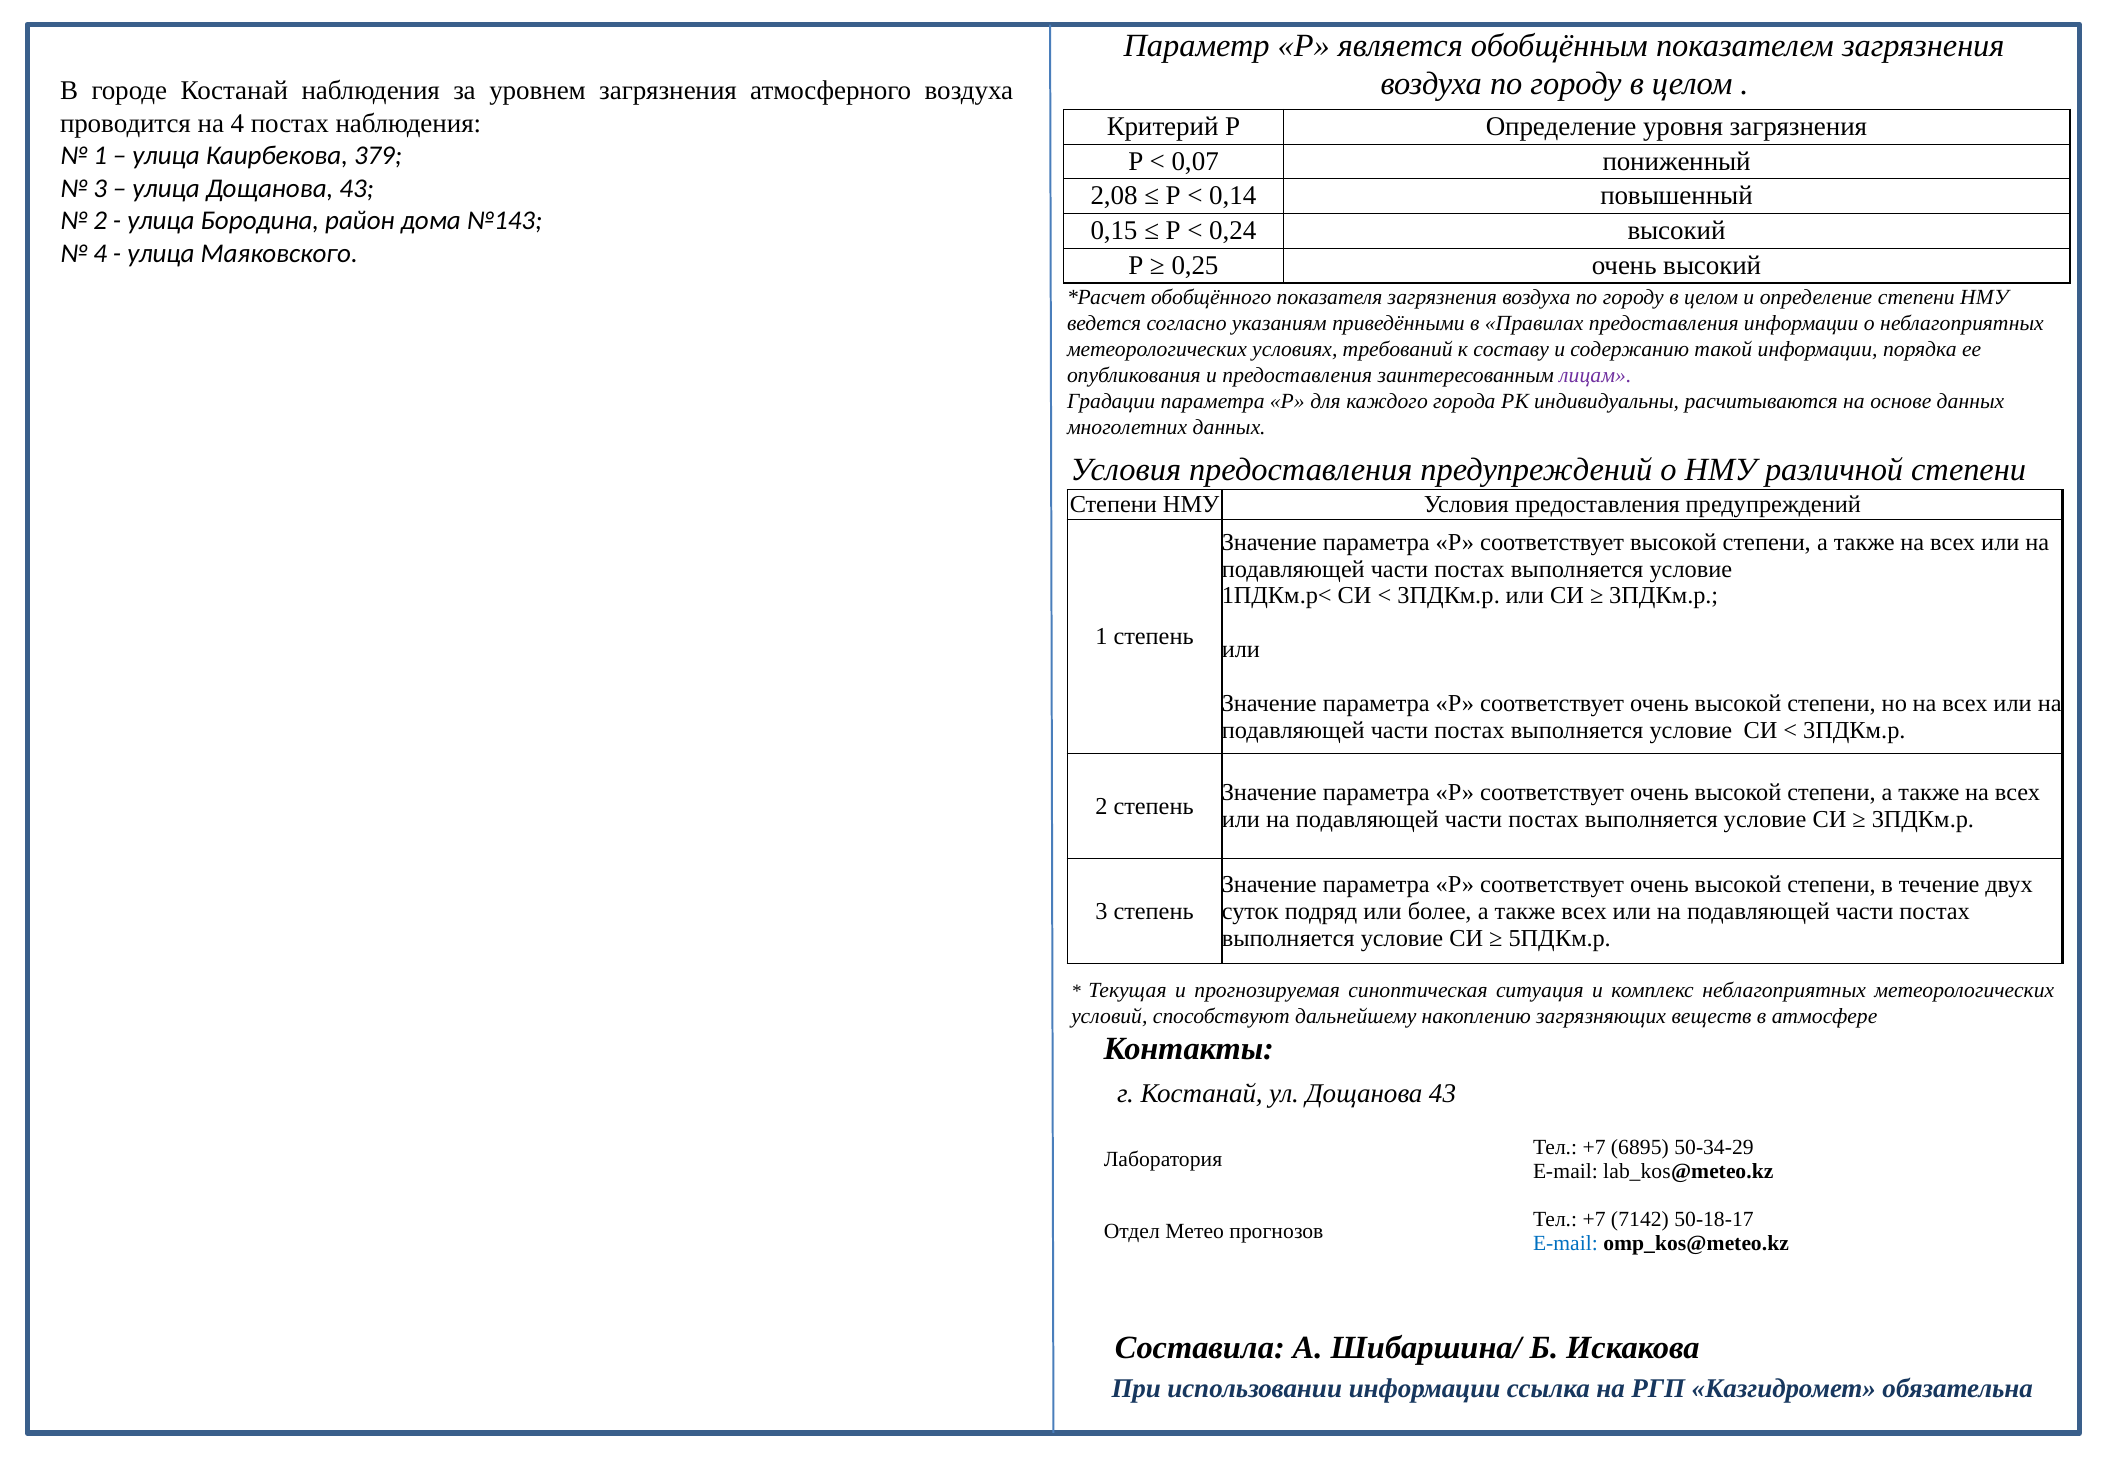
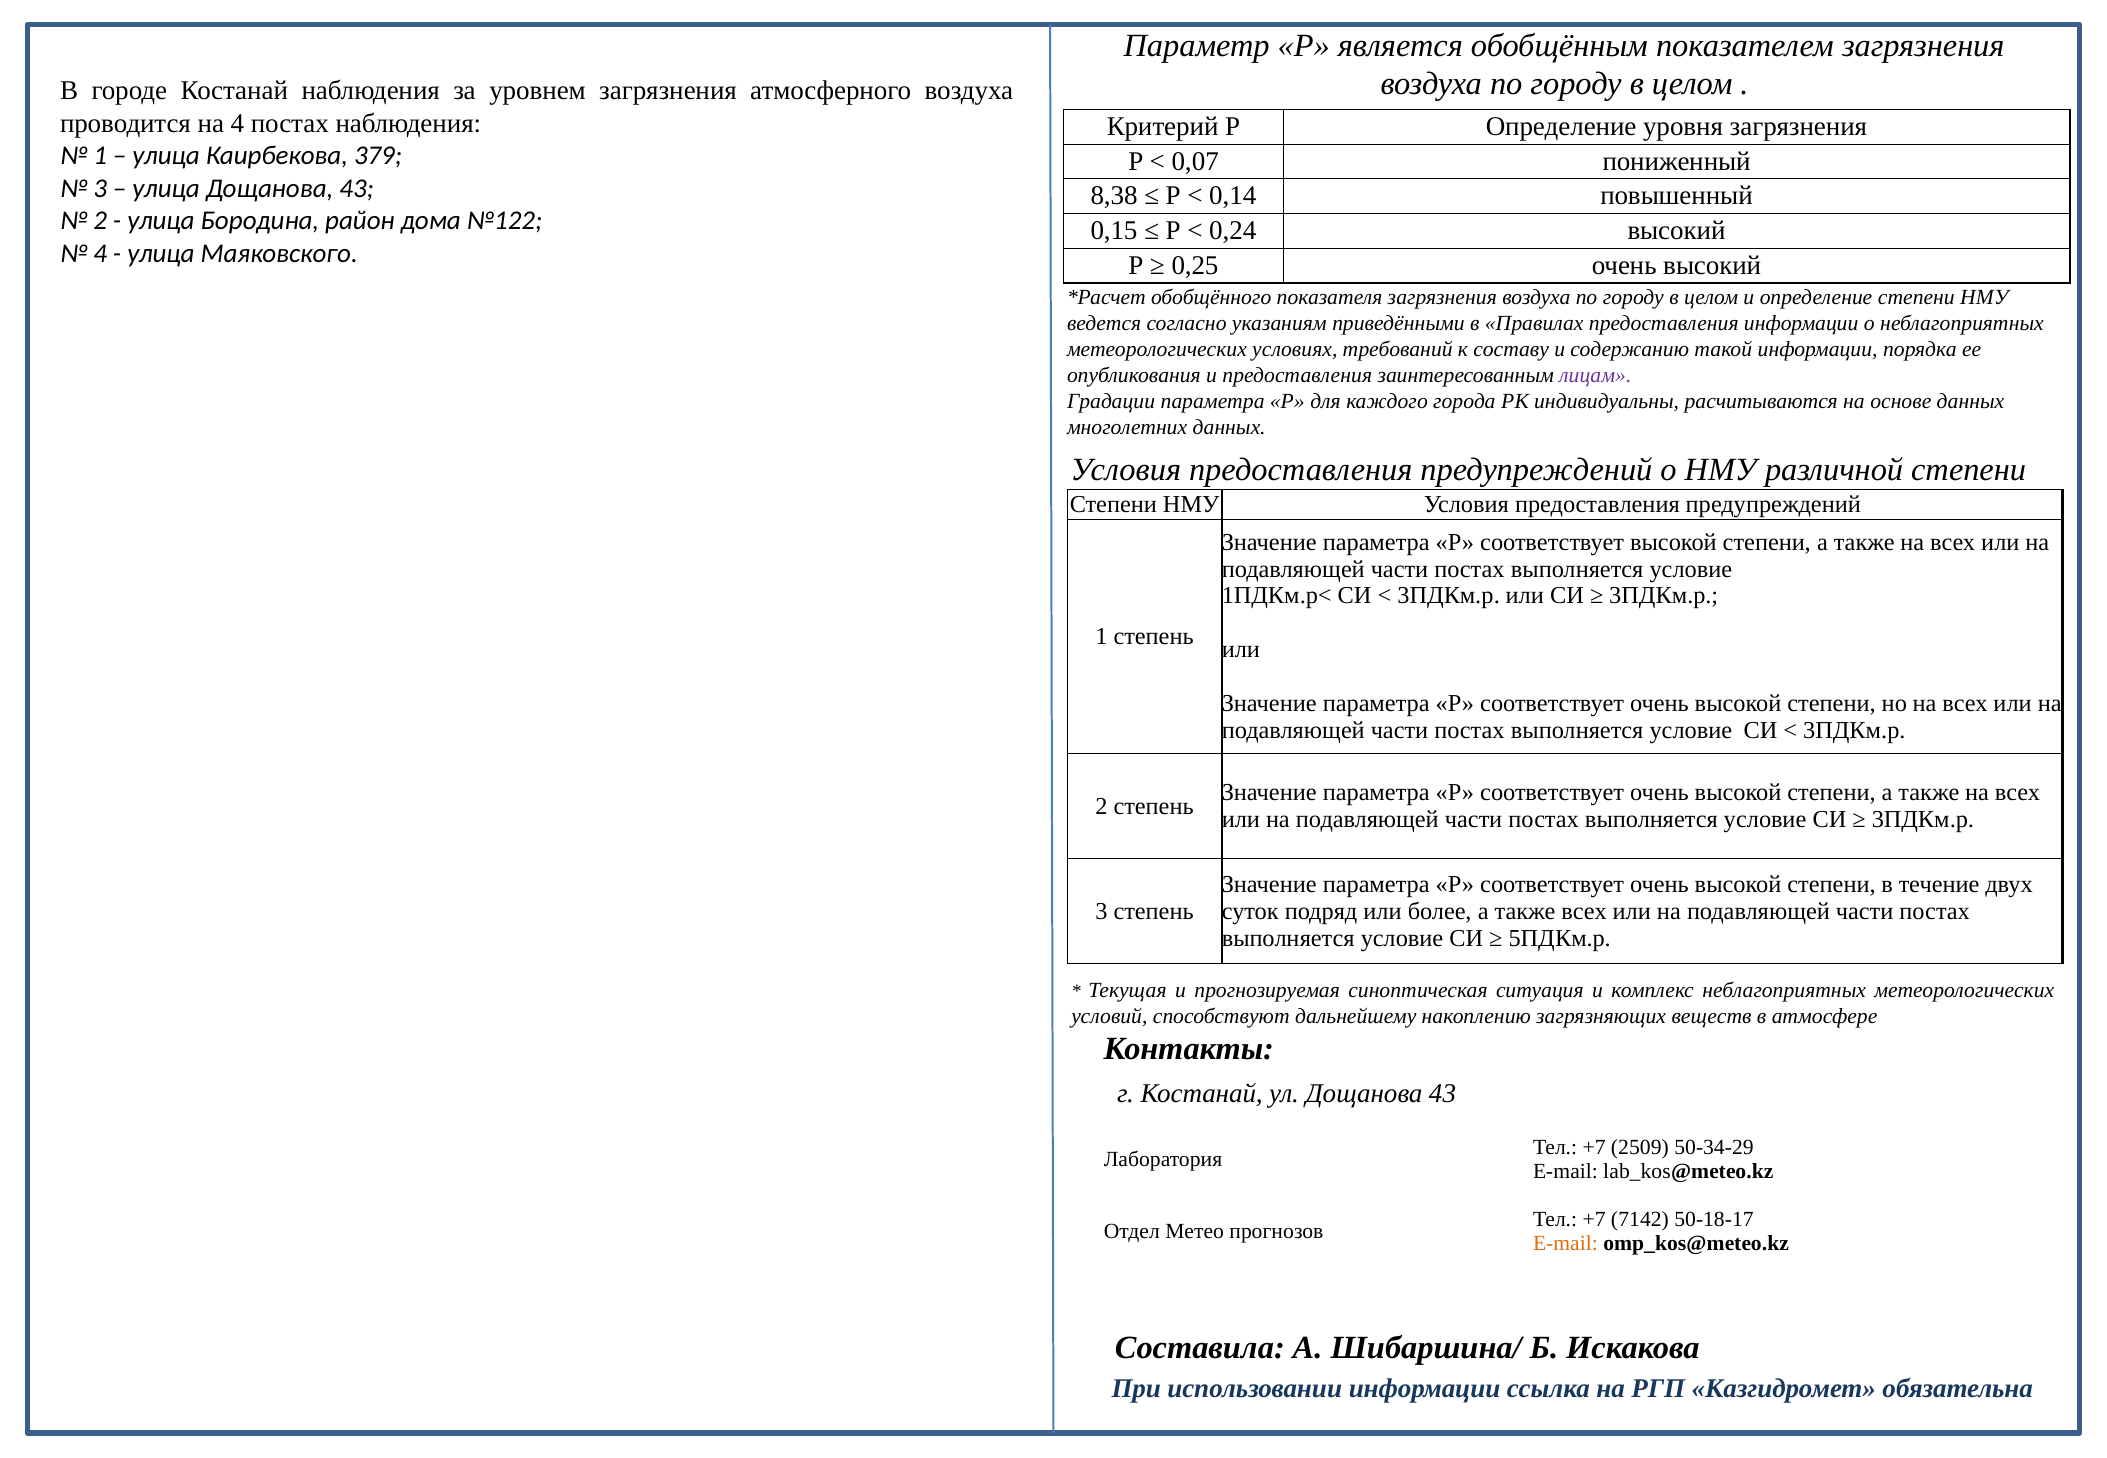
2,08: 2,08 -> 8,38
№143: №143 -> №122
6895: 6895 -> 2509
E-mail at (1565, 1244) colour: blue -> orange
